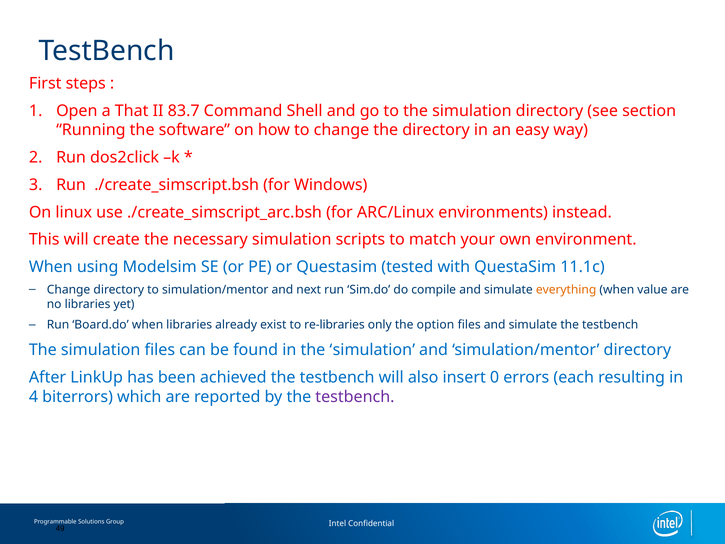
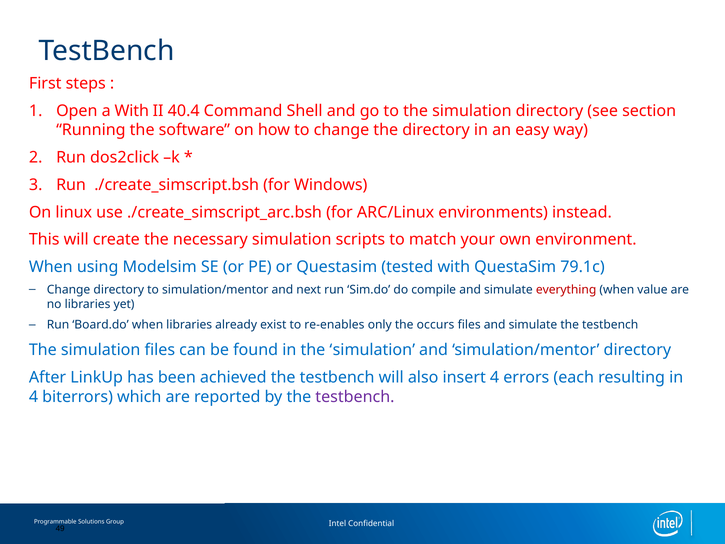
a That: That -> With
83.7: 83.7 -> 40.4
11.1c: 11.1c -> 79.1c
everything colour: orange -> red
re-libraries: re-libraries -> re-enables
option: option -> occurs
insert 0: 0 -> 4
